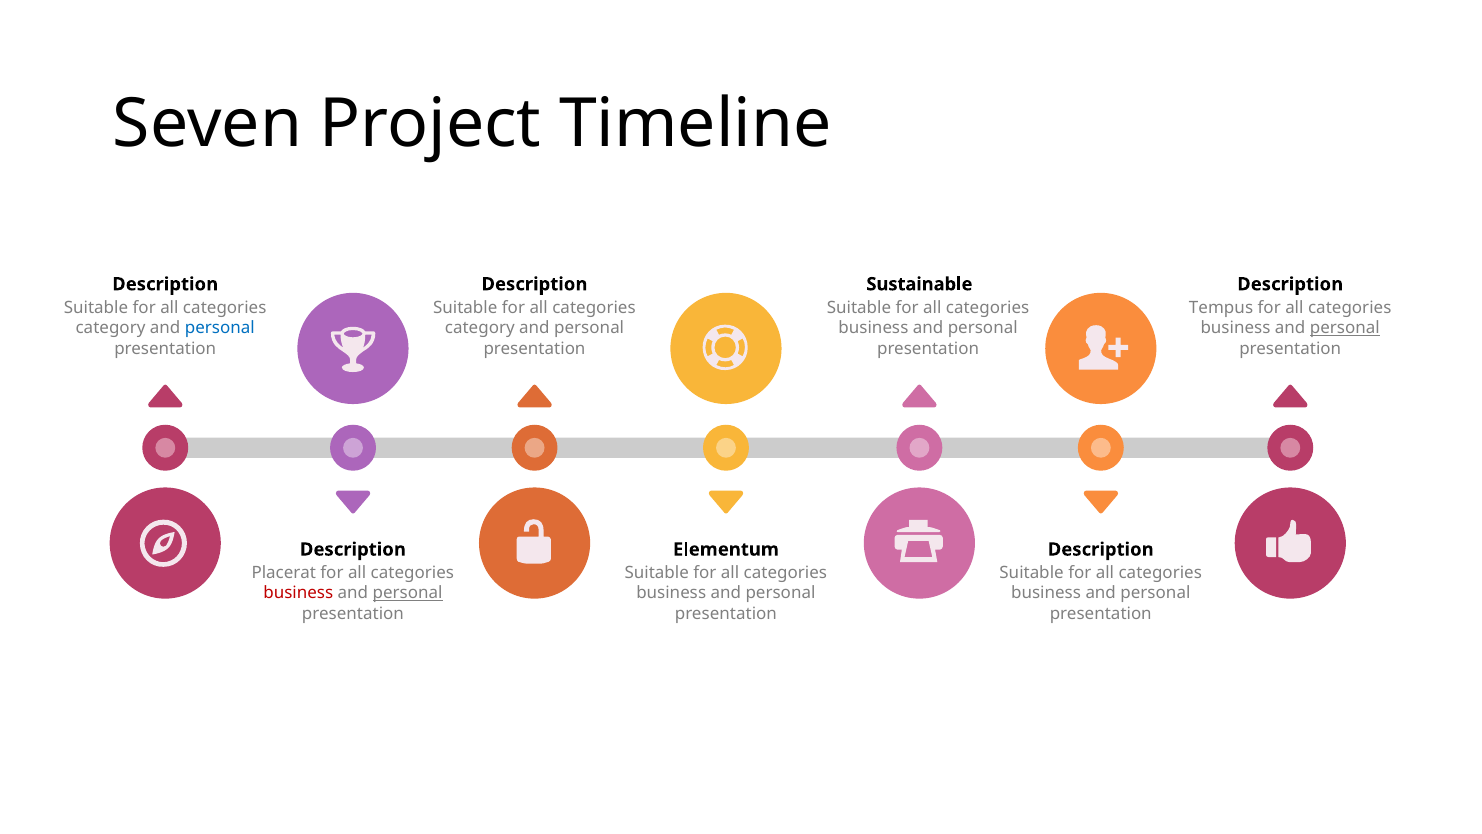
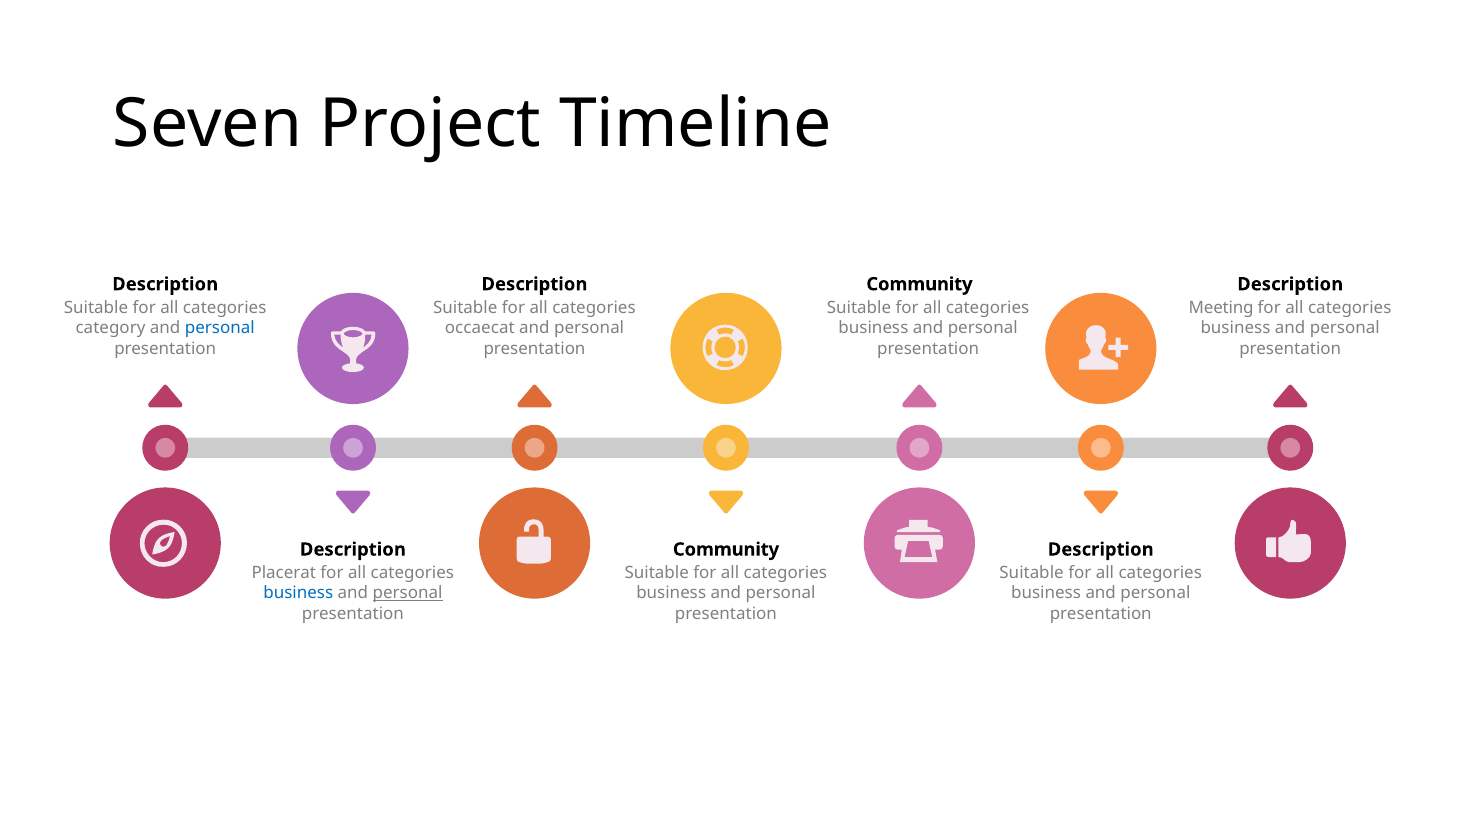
Sustainable at (919, 284): Sustainable -> Community
Tempus: Tempus -> Meeting
category at (480, 328): category -> occaecat
personal at (1345, 328) underline: present -> none
Elementum at (726, 549): Elementum -> Community
business at (298, 593) colour: red -> blue
